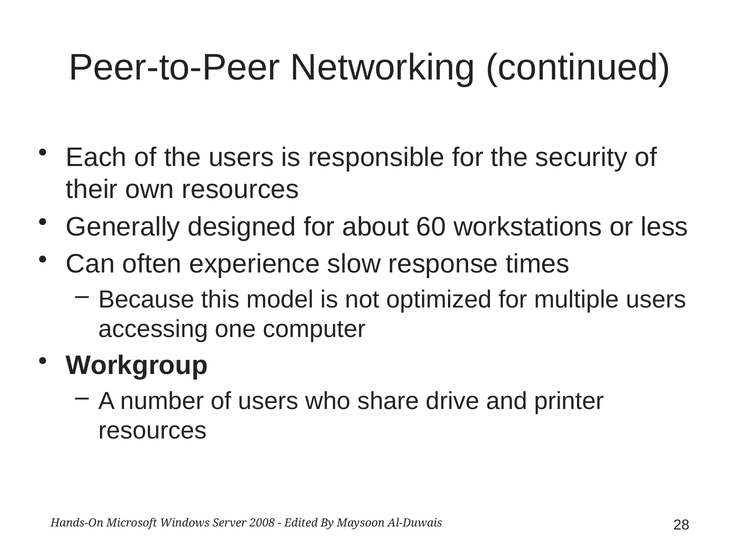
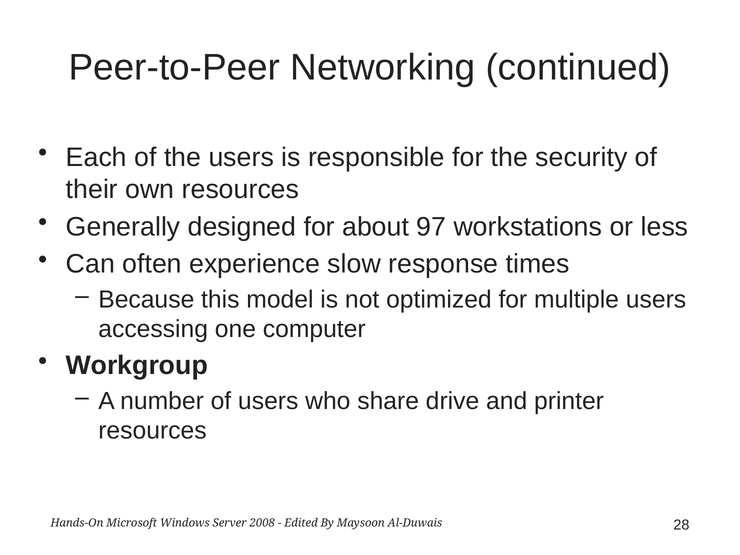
60: 60 -> 97
